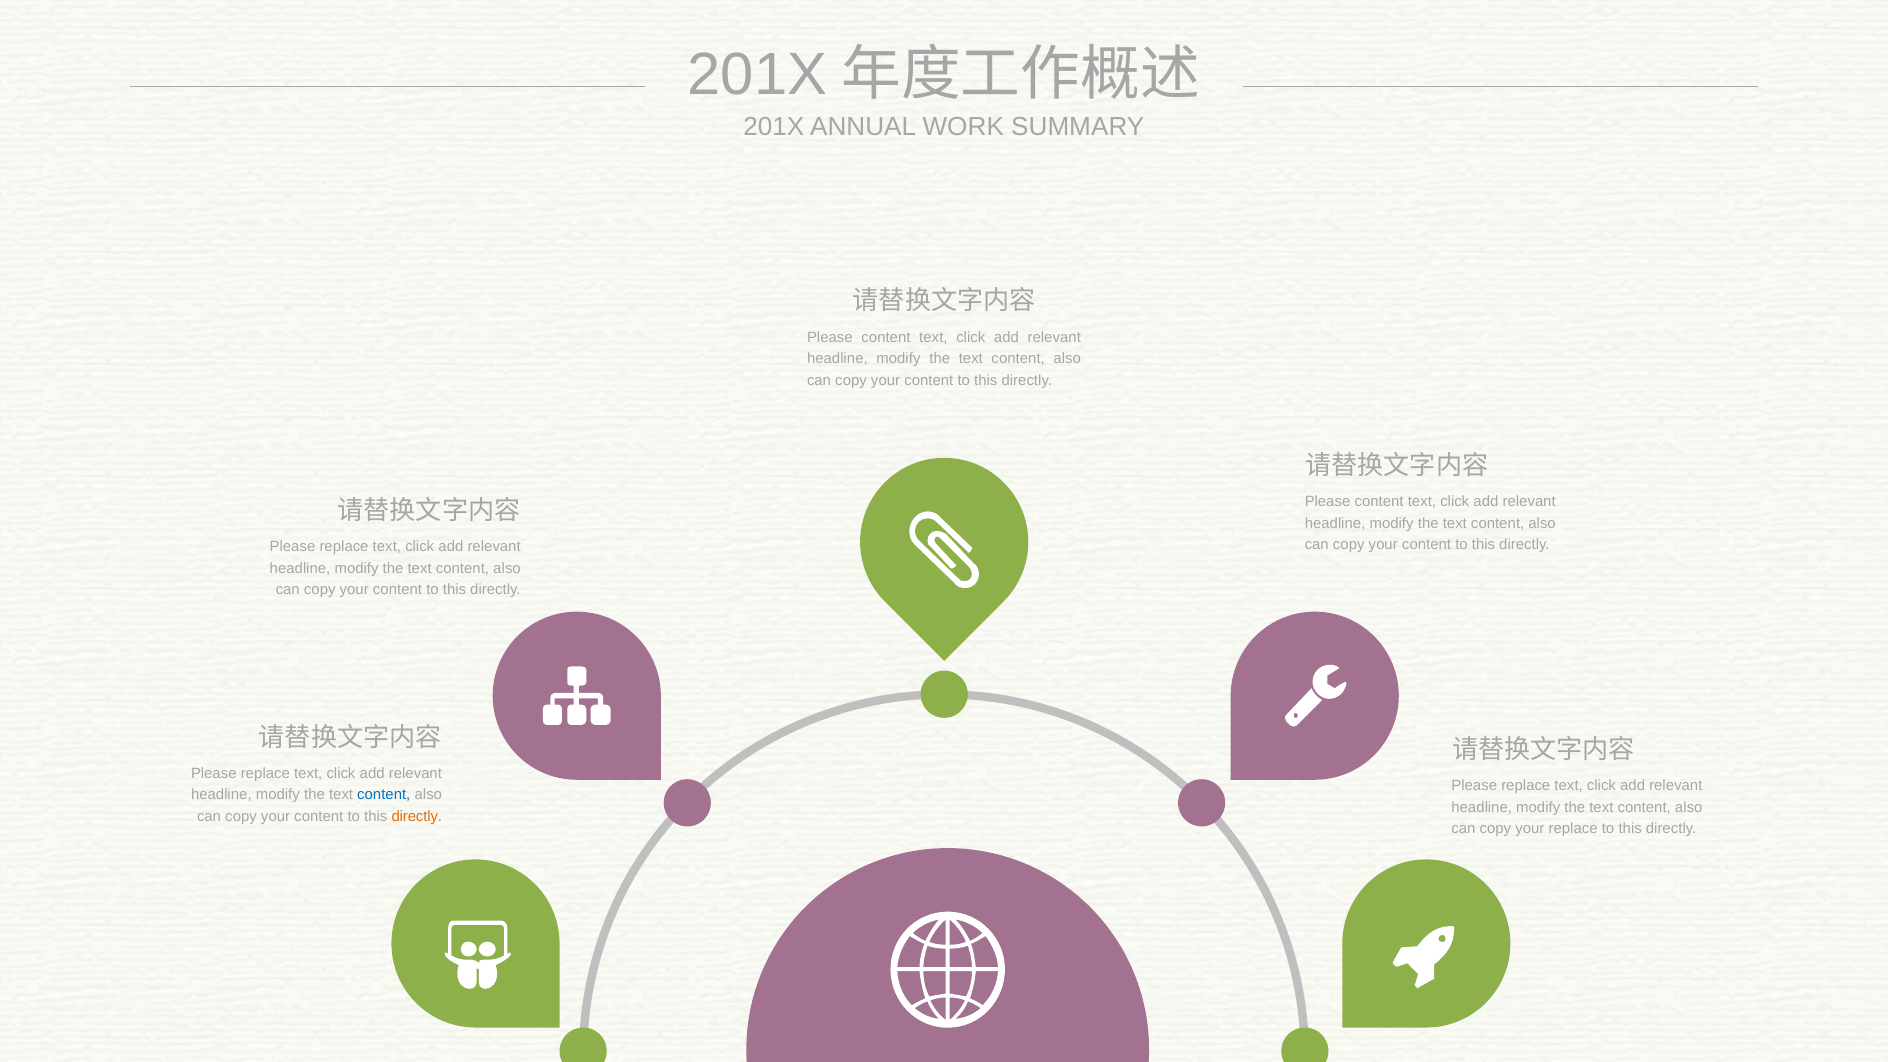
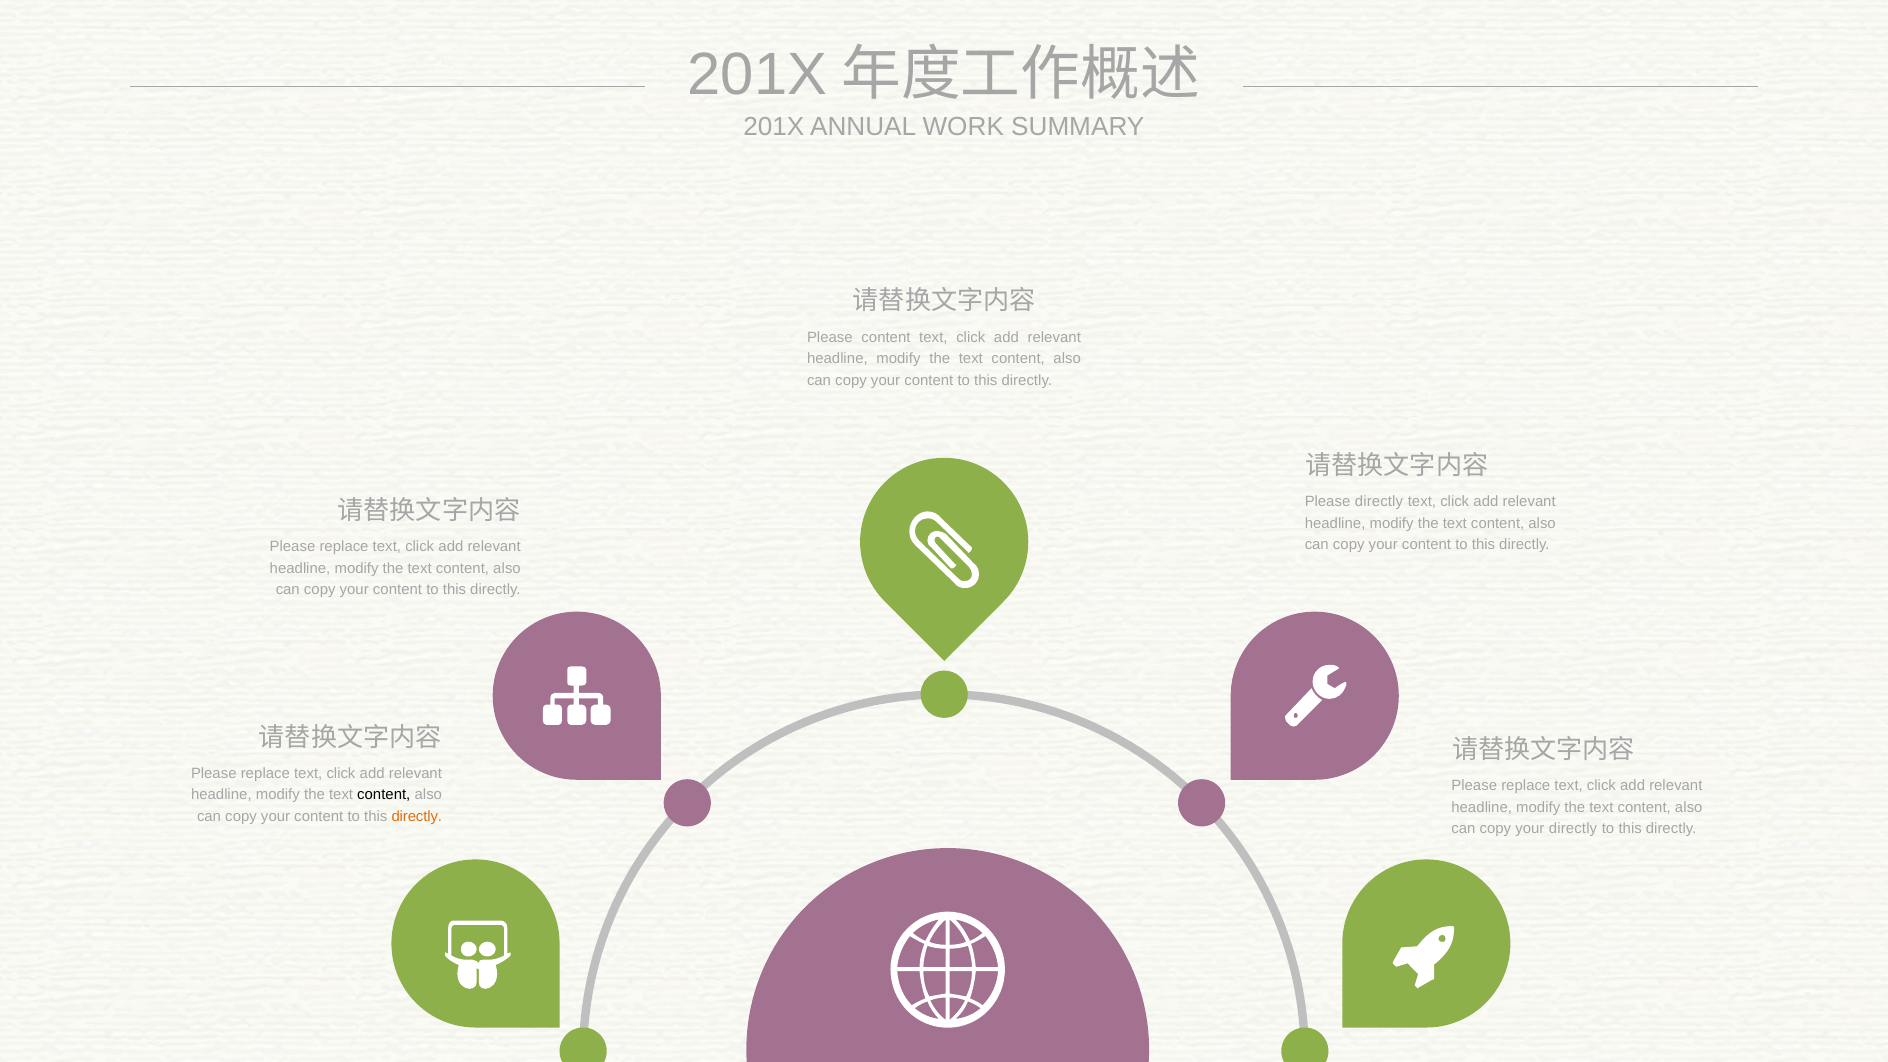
content at (1379, 502): content -> directly
content at (384, 795) colour: blue -> black
your replace: replace -> directly
